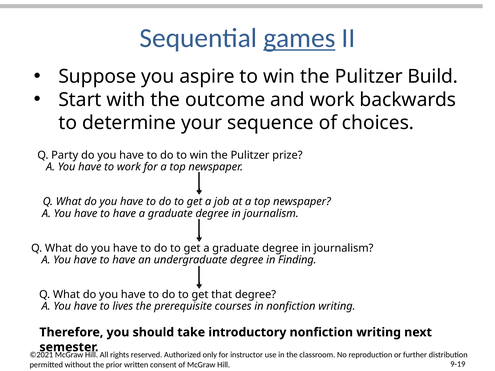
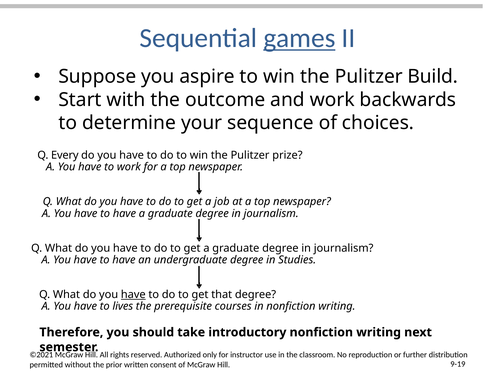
Party: Party -> Every
Finding: Finding -> Studies
have at (133, 295) underline: none -> present
